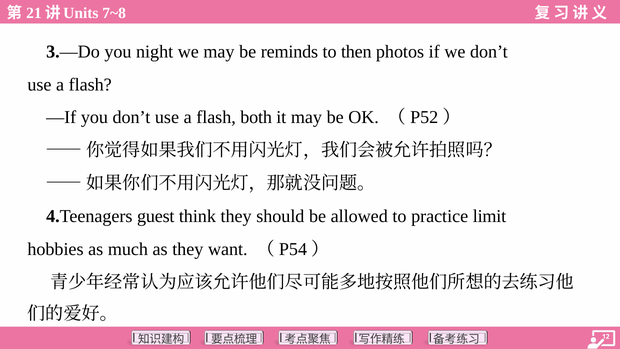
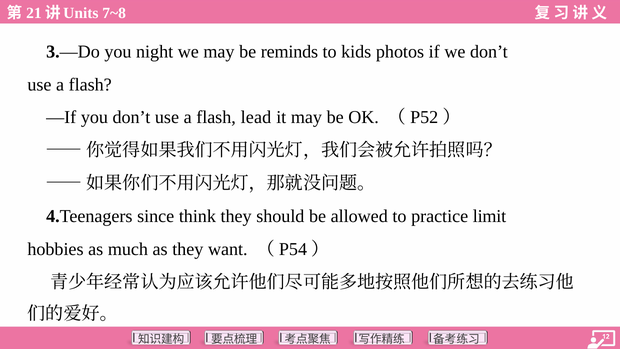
then: then -> kids
both: both -> lead
guest: guest -> since
